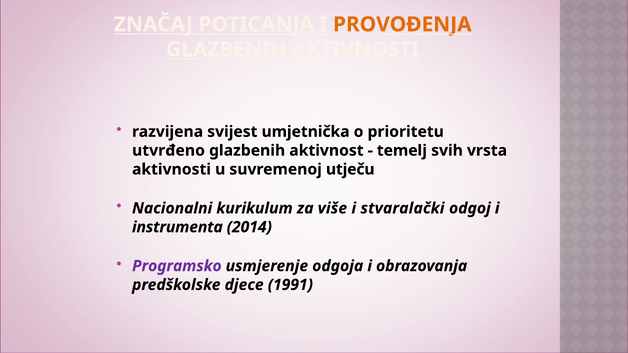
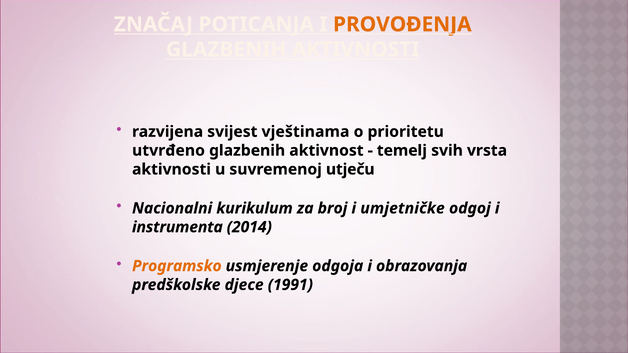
umjetnička: umjetnička -> vještinama
više: više -> broj
stvaralački: stvaralački -> umjetničke
Programsko colour: purple -> orange
